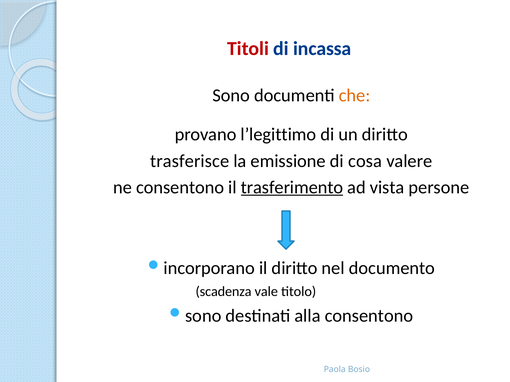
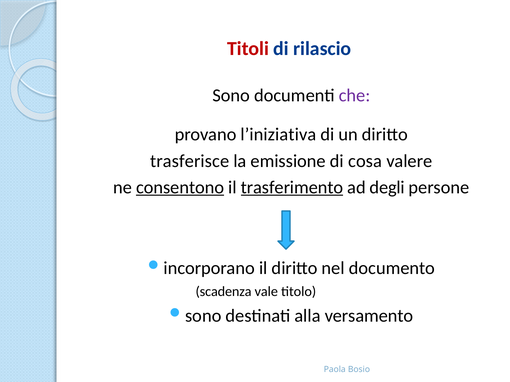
incassa: incassa -> rilascio
che colour: orange -> purple
l’legittimo: l’legittimo -> l’iniziativa
consentono at (180, 188) underline: none -> present
vista: vista -> degli
alla consentono: consentono -> versamento
